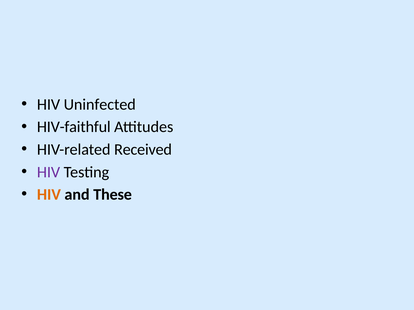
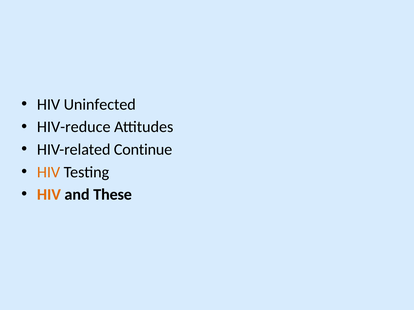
HIV-faithful: HIV-faithful -> HIV-reduce
Received: Received -> Continue
HIV at (48, 172) colour: purple -> orange
